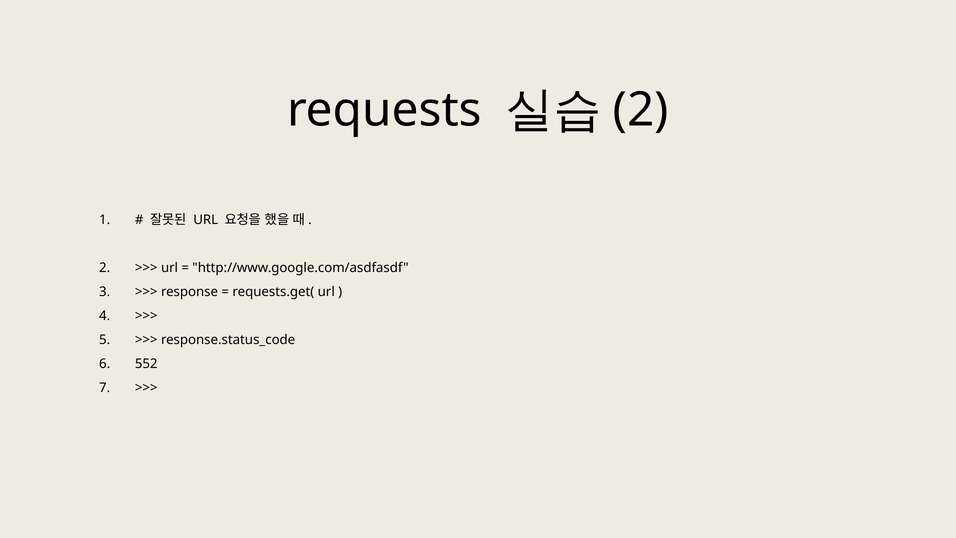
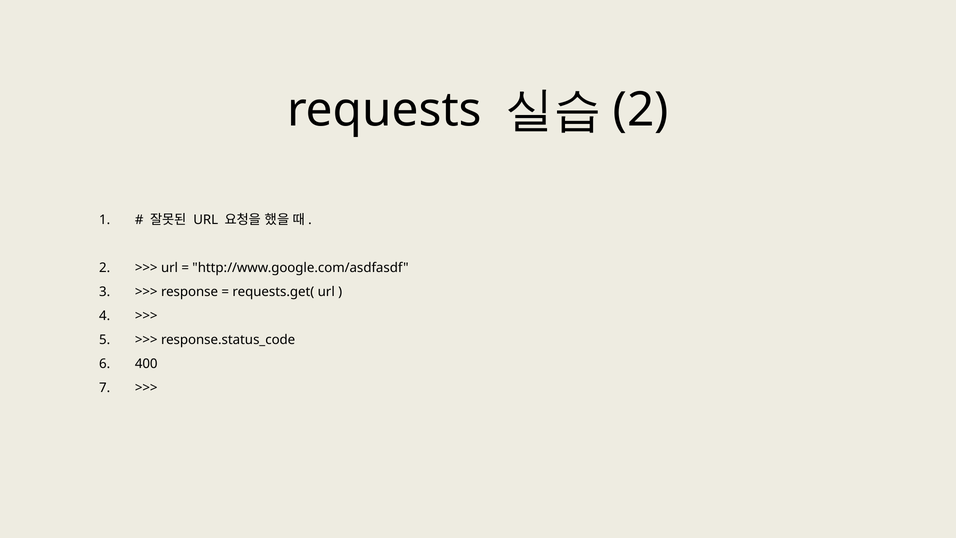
552: 552 -> 400
